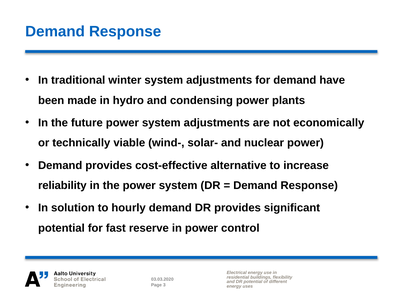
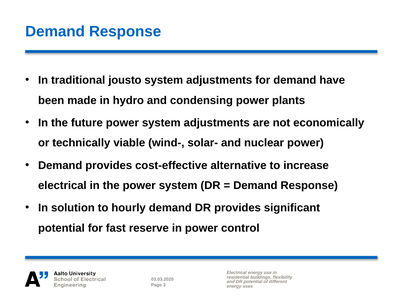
winter: winter -> jousto
reliability at (62, 186): reliability -> electrical
